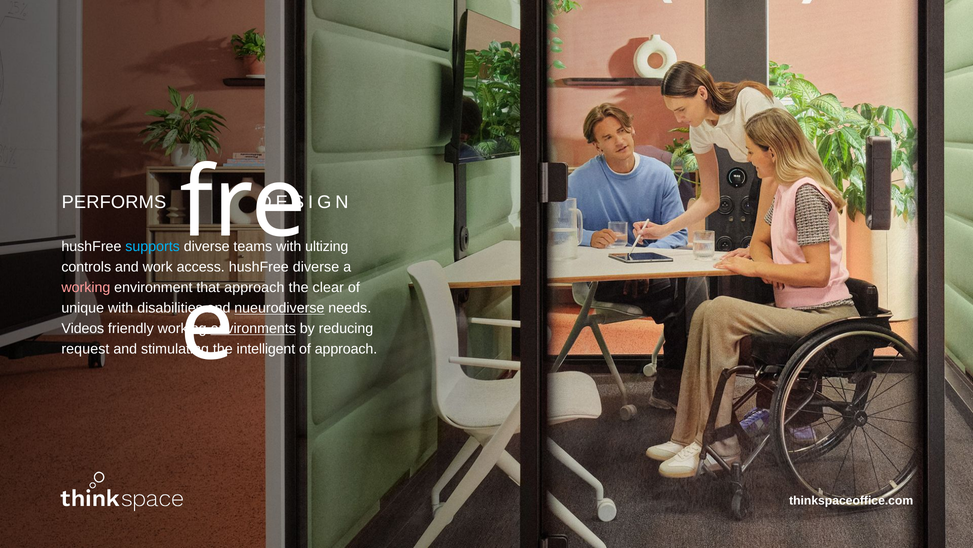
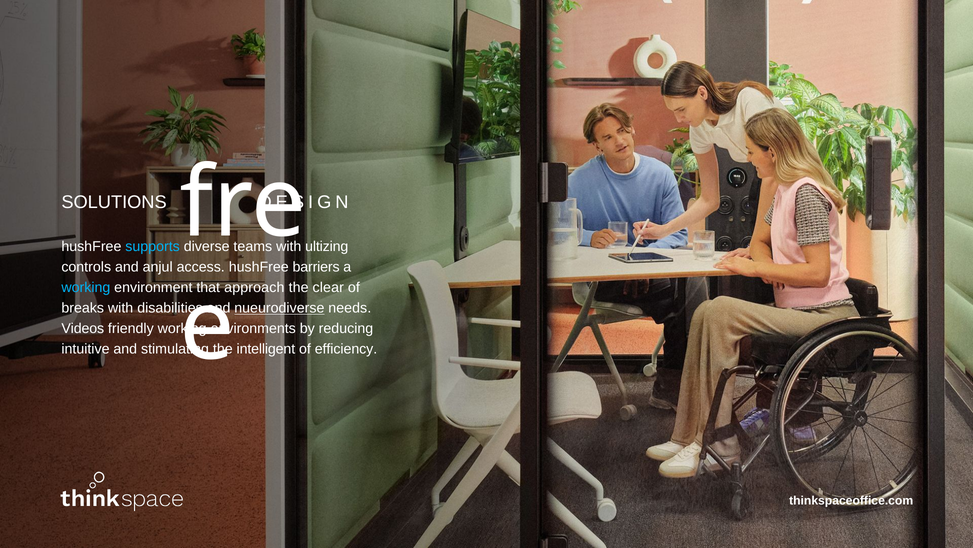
PERFORMS: PERFORMS -> SOLUTIONS
work: work -> anjul
diverse at (316, 267): diverse -> barriers
working at (86, 287) colour: pink -> light blue
unique: unique -> breaks
environments underline: present -> none
request: request -> intuitive
of approach: approach -> efficiency
